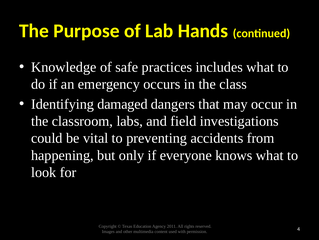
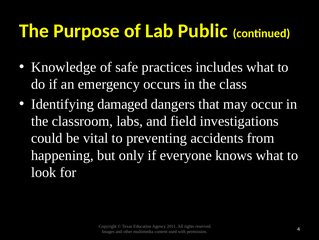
Hands: Hands -> Public
